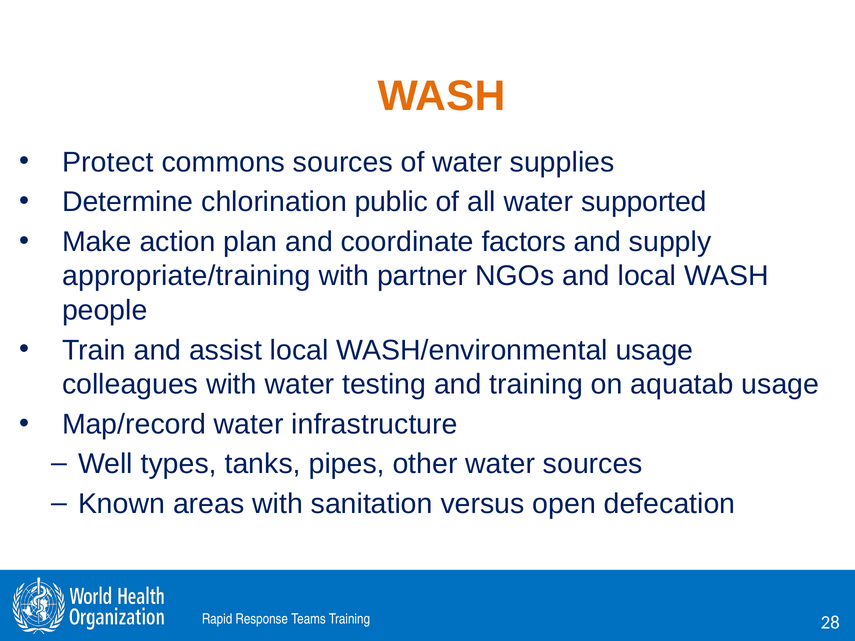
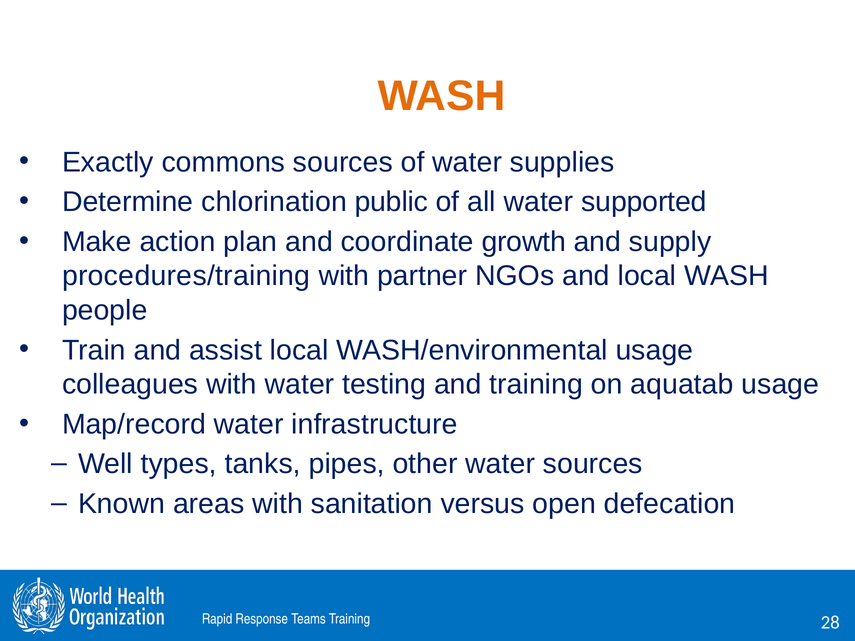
Protect: Protect -> Exactly
factors: factors -> growth
appropriate/training: appropriate/training -> procedures/training
